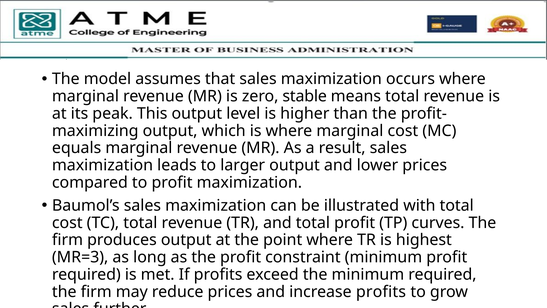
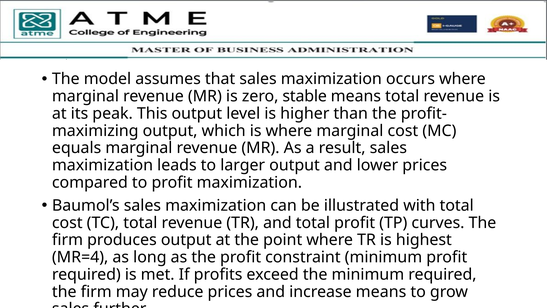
MR=3: MR=3 -> MR=4
increase profits: profits -> means
